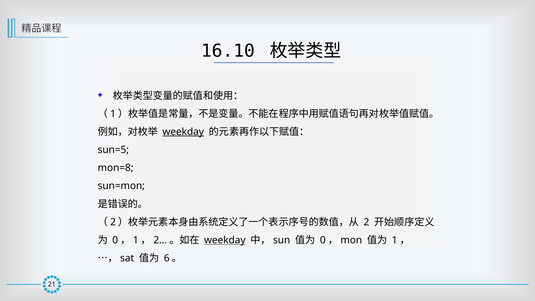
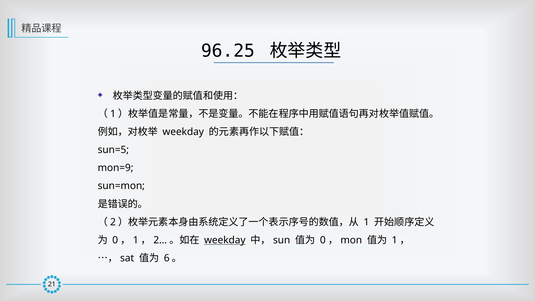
16.10: 16.10 -> 96.25
weekday at (183, 132) underline: present -> none
mon=8: mon=8 -> mon=9
2: 2 -> 1
